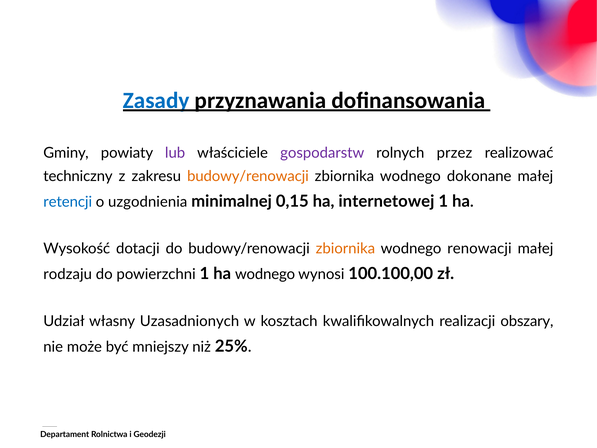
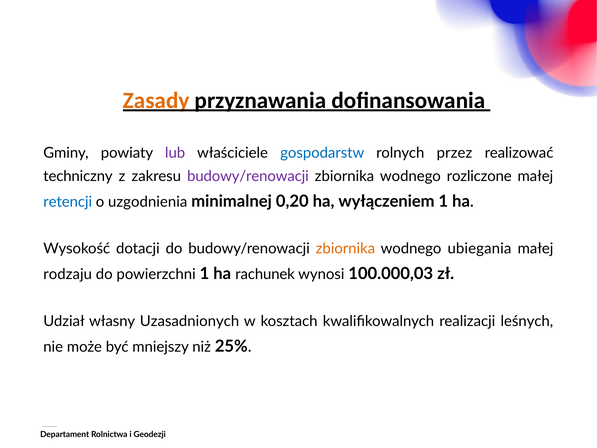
Zasady colour: blue -> orange
gospodarstw colour: purple -> blue
budowy/renowacji at (248, 176) colour: orange -> purple
dokonane: dokonane -> rozliczone
0,15: 0,15 -> 0,20
internetowej: internetowej -> wyłączeniem
renowacji: renowacji -> ubiegania
ha wodnego: wodnego -> rachunek
100.100,00: 100.100,00 -> 100.000,03
obszary: obszary -> leśnych
